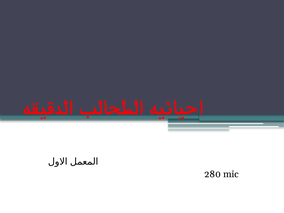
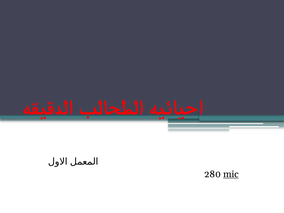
mic underline: none -> present
